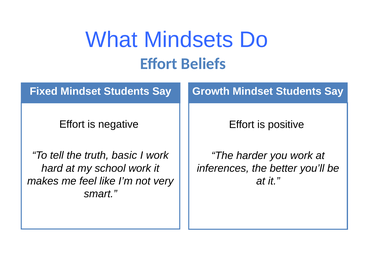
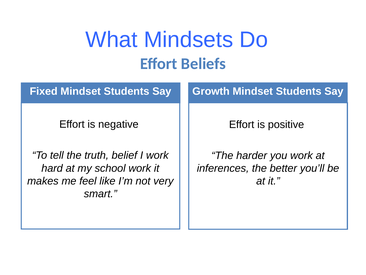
basic: basic -> belief
